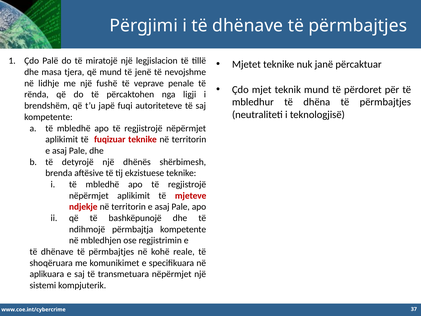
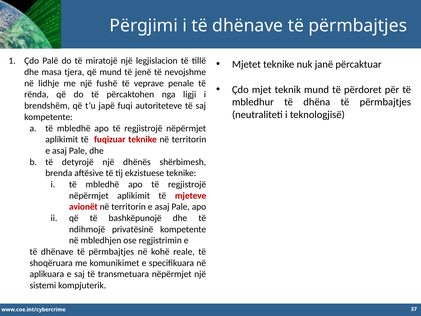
ndjekje: ndjekje -> avionët
përmbajtja: përmbajtja -> privatësinë
